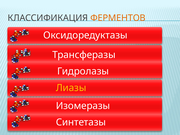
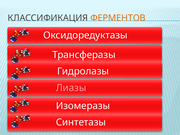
Лиазы colour: yellow -> pink
